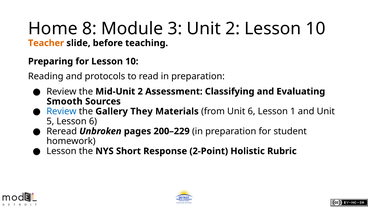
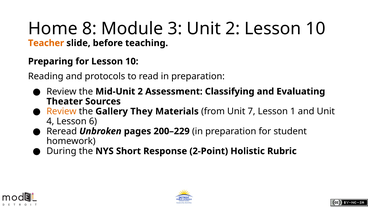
Smooth: Smooth -> Theater
Review at (61, 111) colour: blue -> orange
Unit 6: 6 -> 7
5: 5 -> 4
Lesson at (61, 151): Lesson -> During
